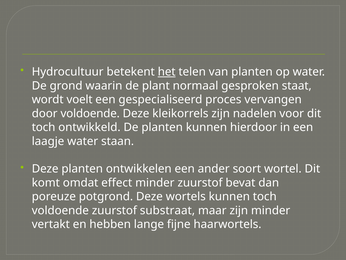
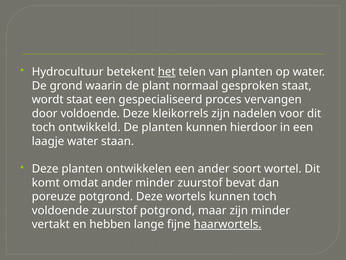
wordt voelt: voelt -> staat
omdat effect: effect -> ander
zuurstof substraat: substraat -> potgrond
haarwortels underline: none -> present
